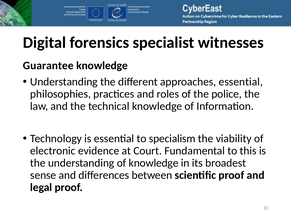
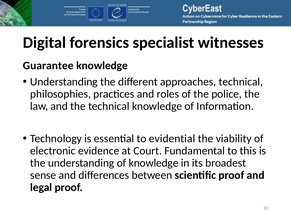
approaches essential: essential -> technical
specialism: specialism -> evidential
